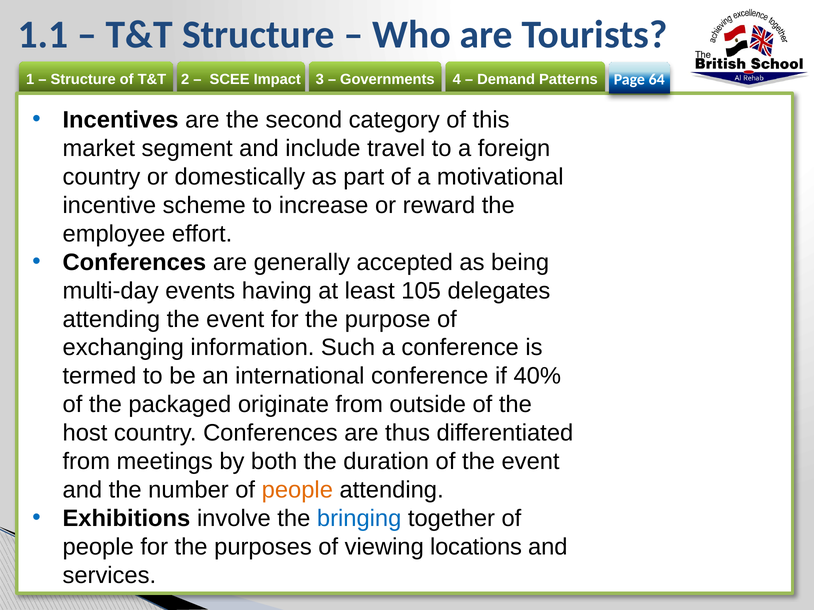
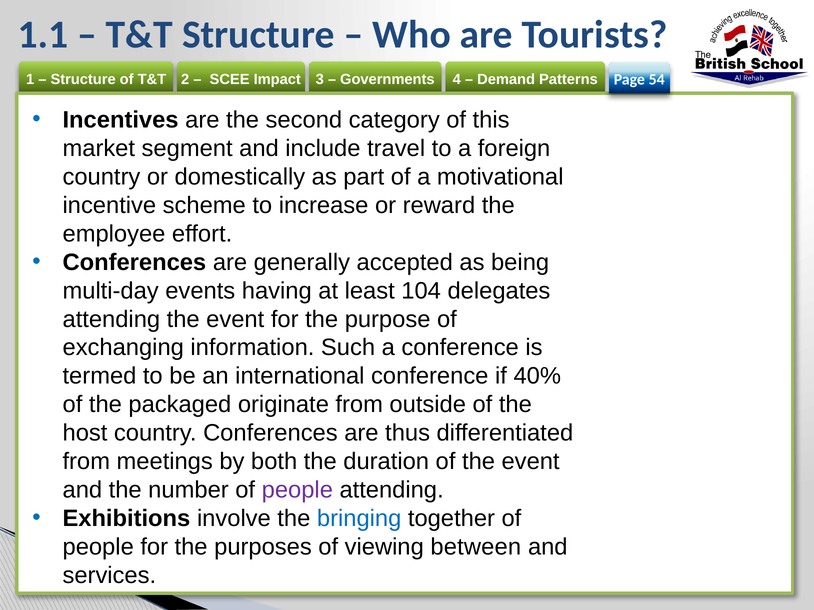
64: 64 -> 54
105: 105 -> 104
people at (297, 490) colour: orange -> purple
locations: locations -> between
